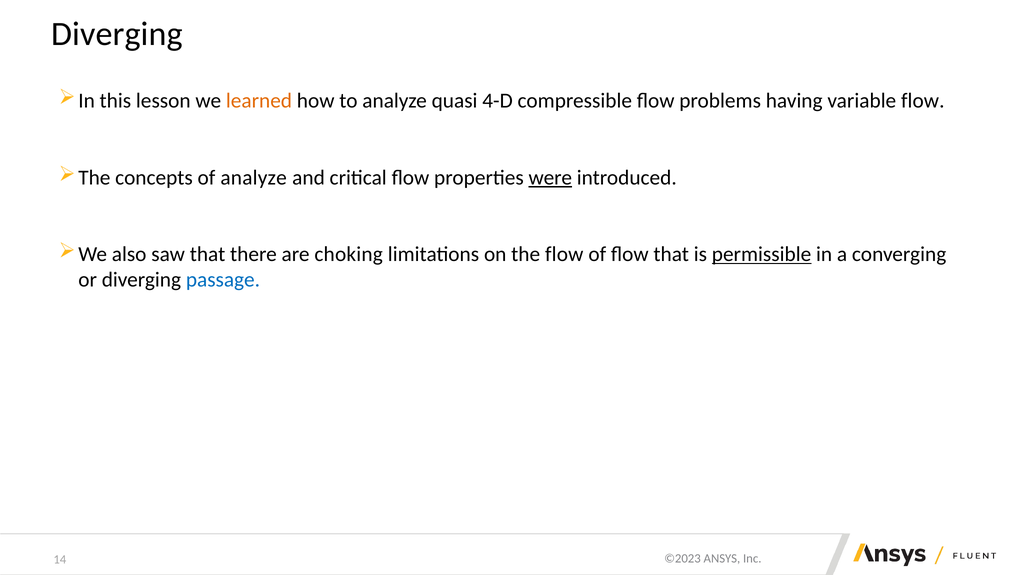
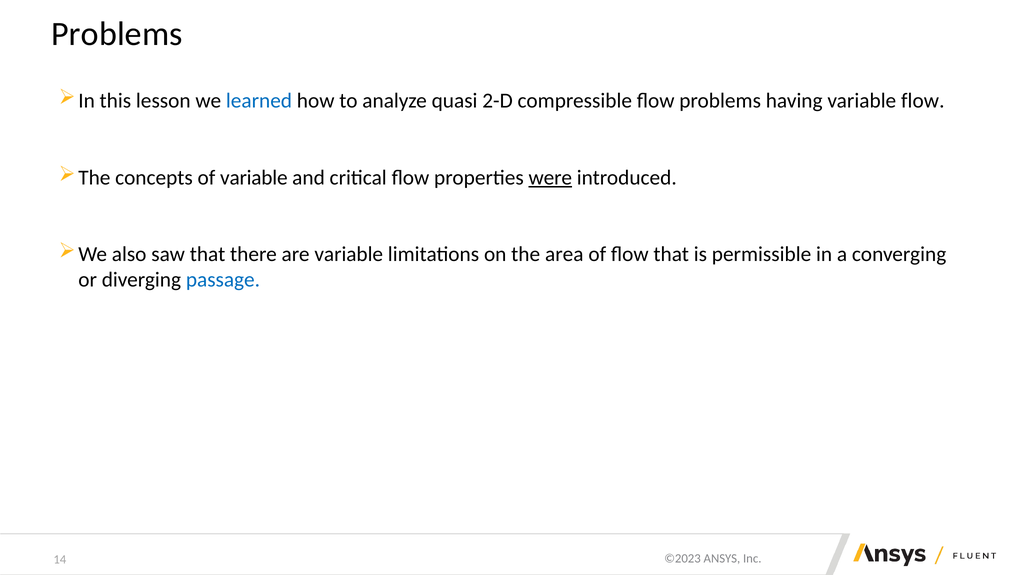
Diverging at (117, 34): Diverging -> Problems
learned colour: orange -> blue
4-D: 4-D -> 2-D
of analyze: analyze -> variable
are choking: choking -> variable
the flow: flow -> area
permissible underline: present -> none
